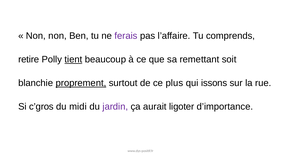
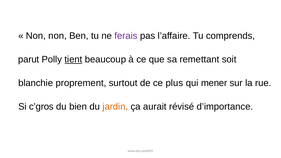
retire: retire -> parut
proprement underline: present -> none
issons: issons -> mener
midi: midi -> bien
jardin colour: purple -> orange
ligoter: ligoter -> révisé
